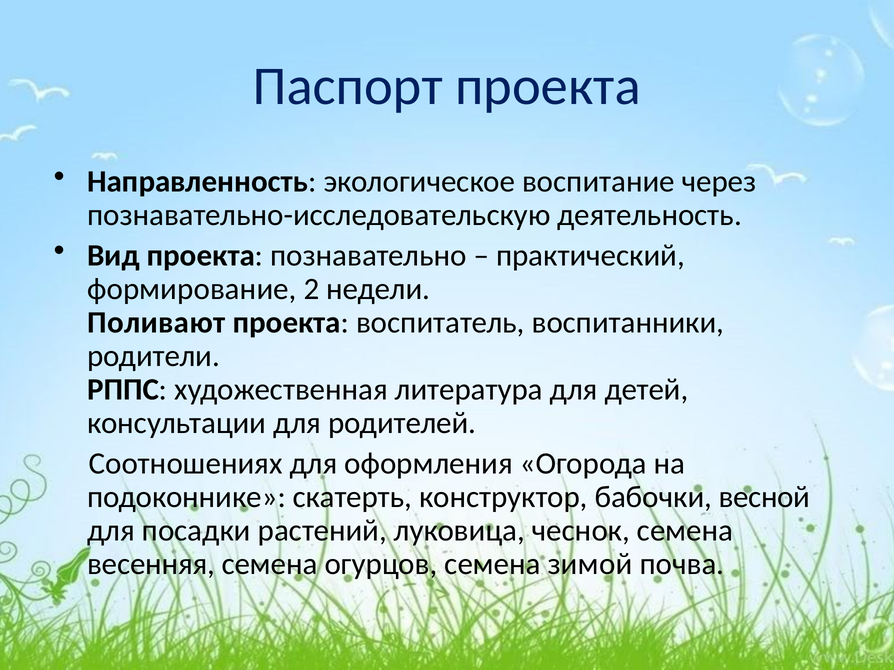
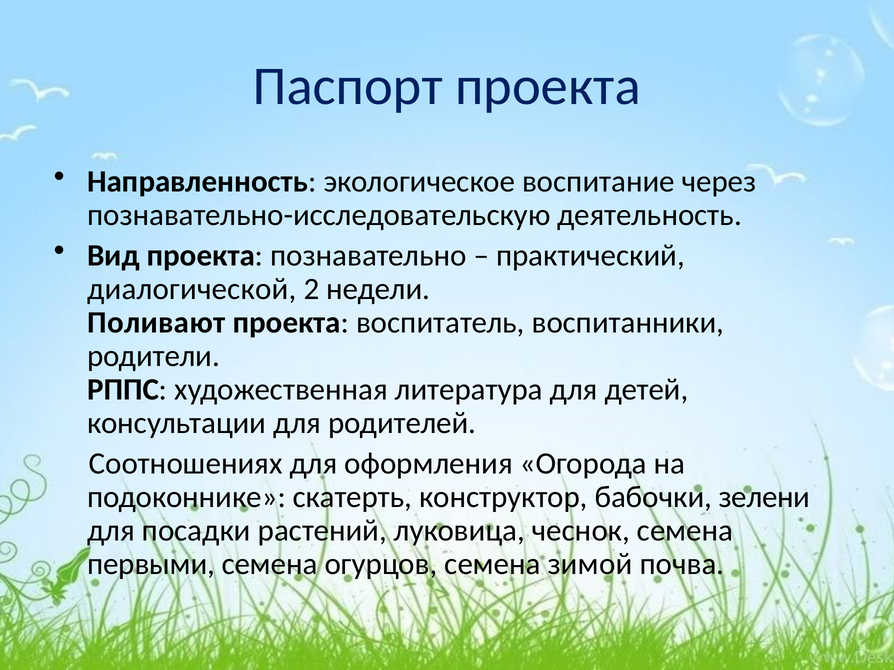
формирование: формирование -> диалогической
весной: весной -> зелени
весенняя: весенняя -> первыми
